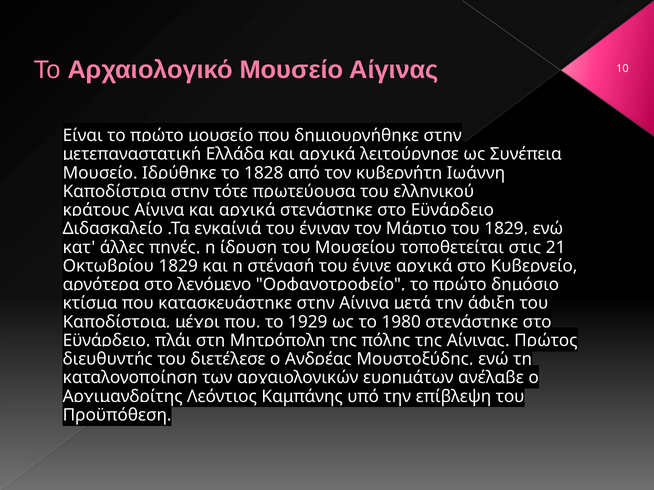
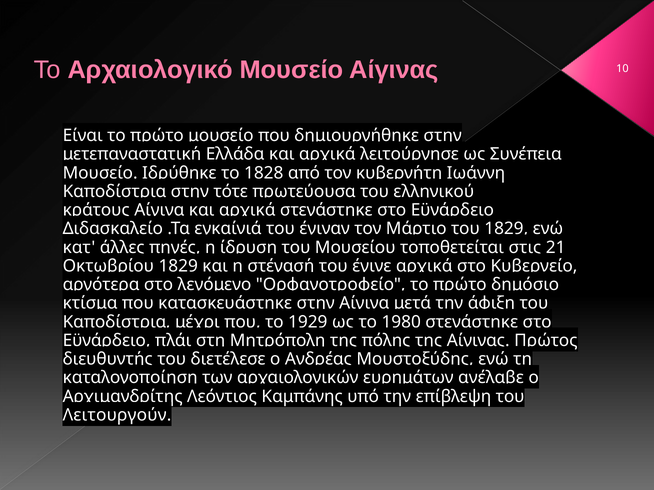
Προϋπόθεση: Προϋπόθεση -> Λειτουργούν
